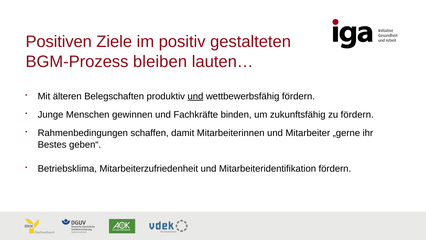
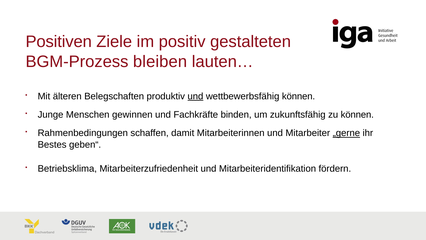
wettbewerbsfähig fördern: fördern -> können
zu fördern: fördern -> können
„gerne underline: none -> present
